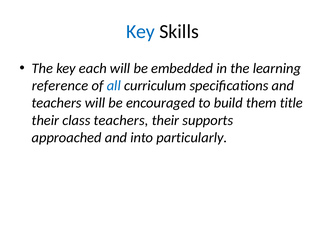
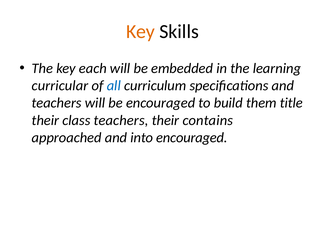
Key at (140, 31) colour: blue -> orange
reference: reference -> curricular
supports: supports -> contains
into particularly: particularly -> encouraged
